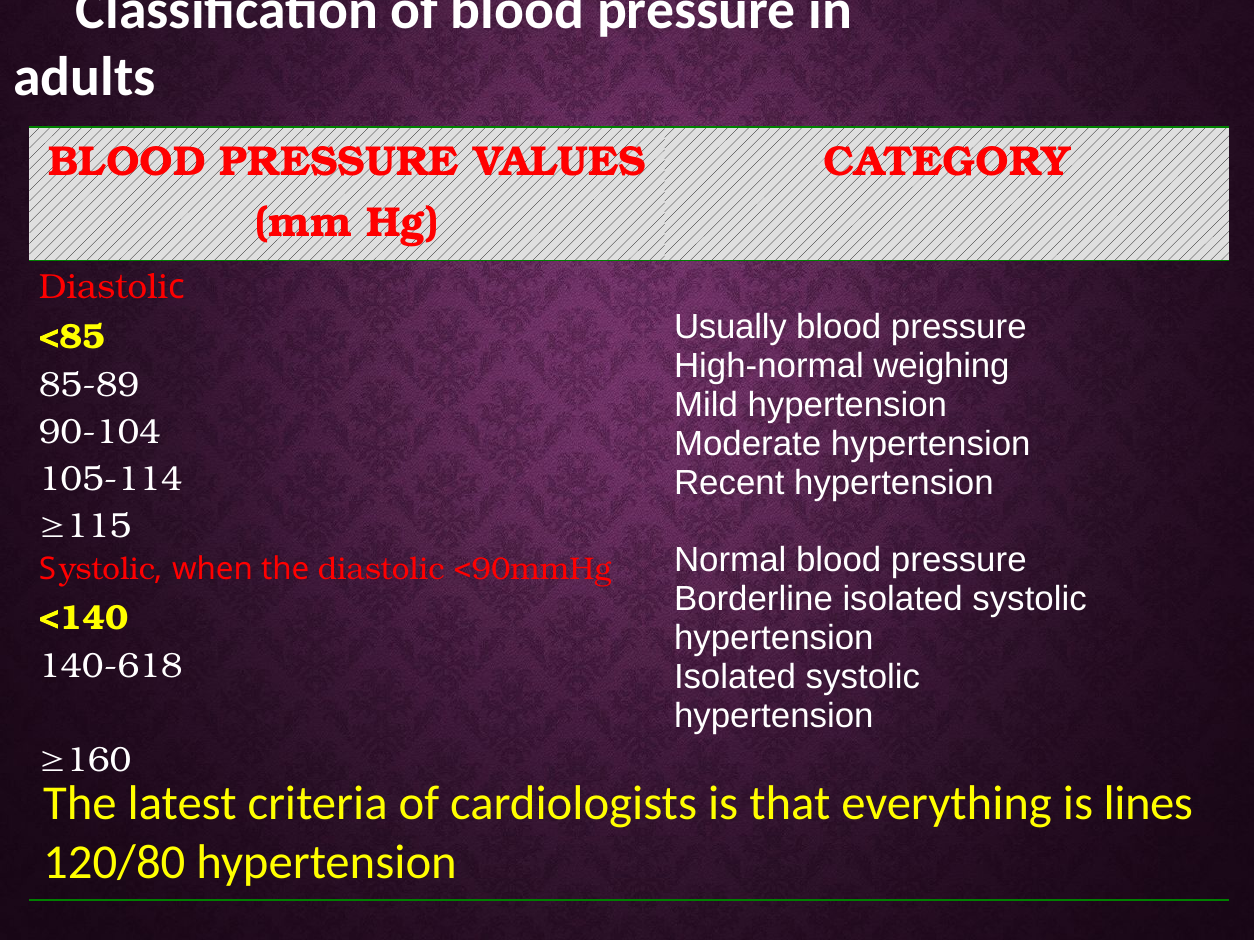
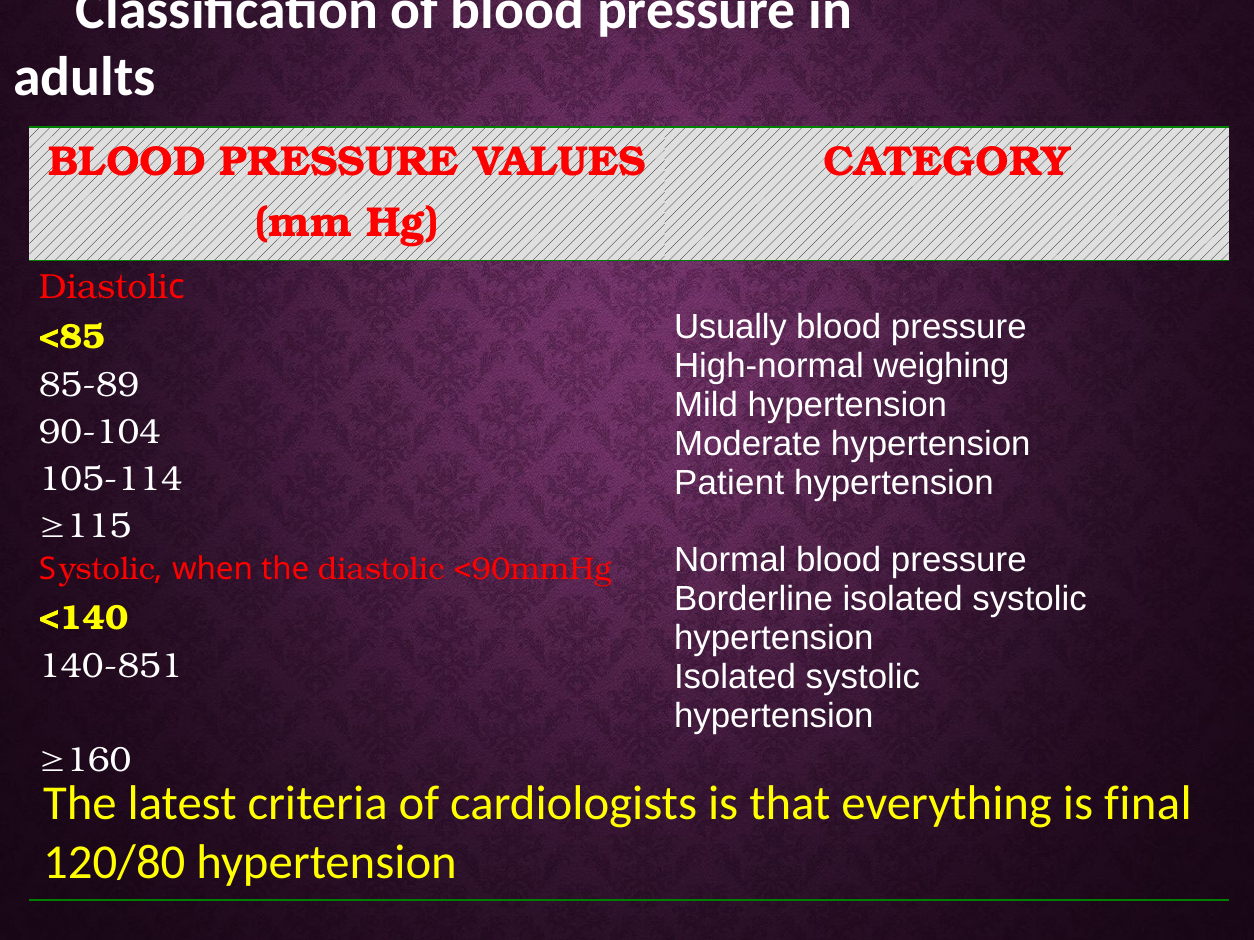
Recent: Recent -> Patient
140-618: 140-618 -> 140-851
lines: lines -> final
